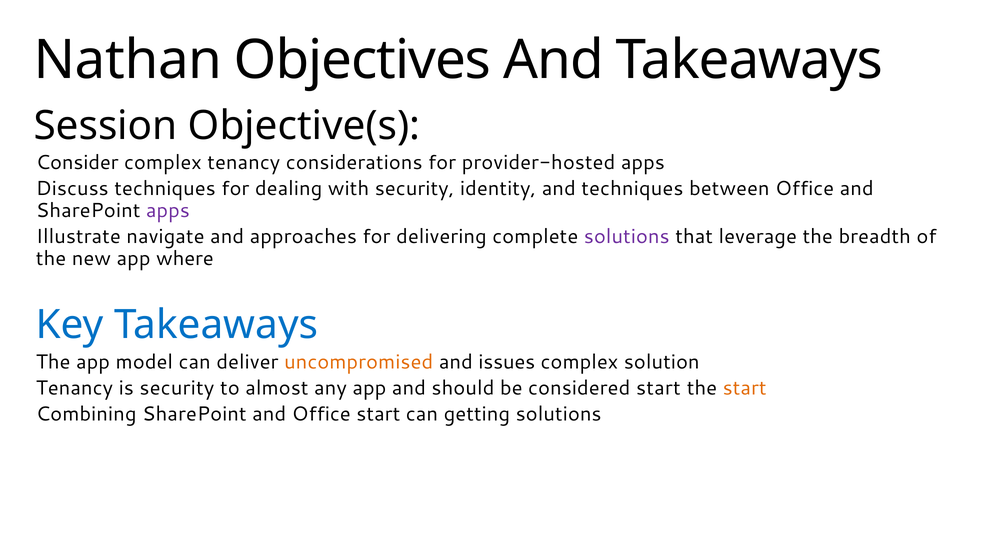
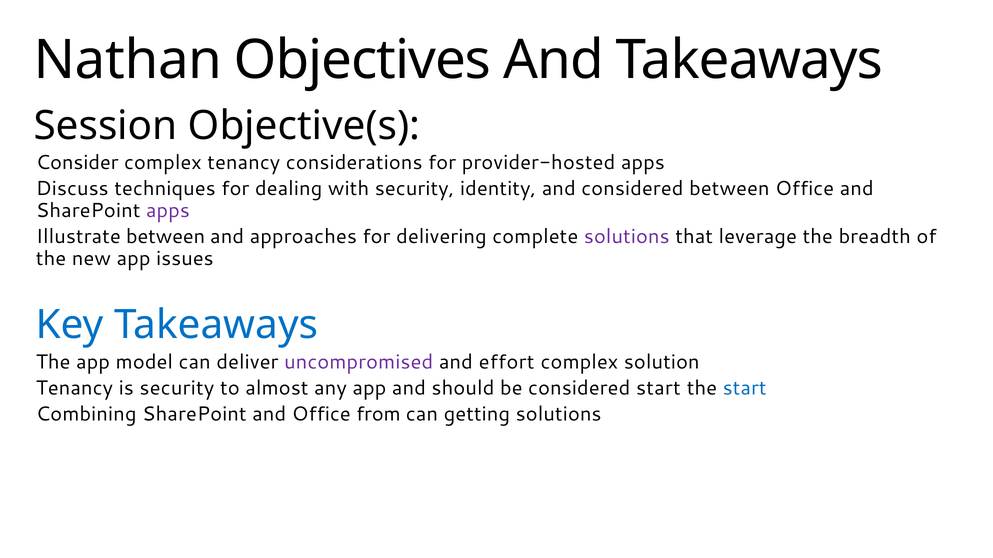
and techniques: techniques -> considered
Illustrate navigate: navigate -> between
where: where -> issues
uncompromised colour: orange -> purple
issues: issues -> effort
start at (745, 388) colour: orange -> blue
Office start: start -> from
